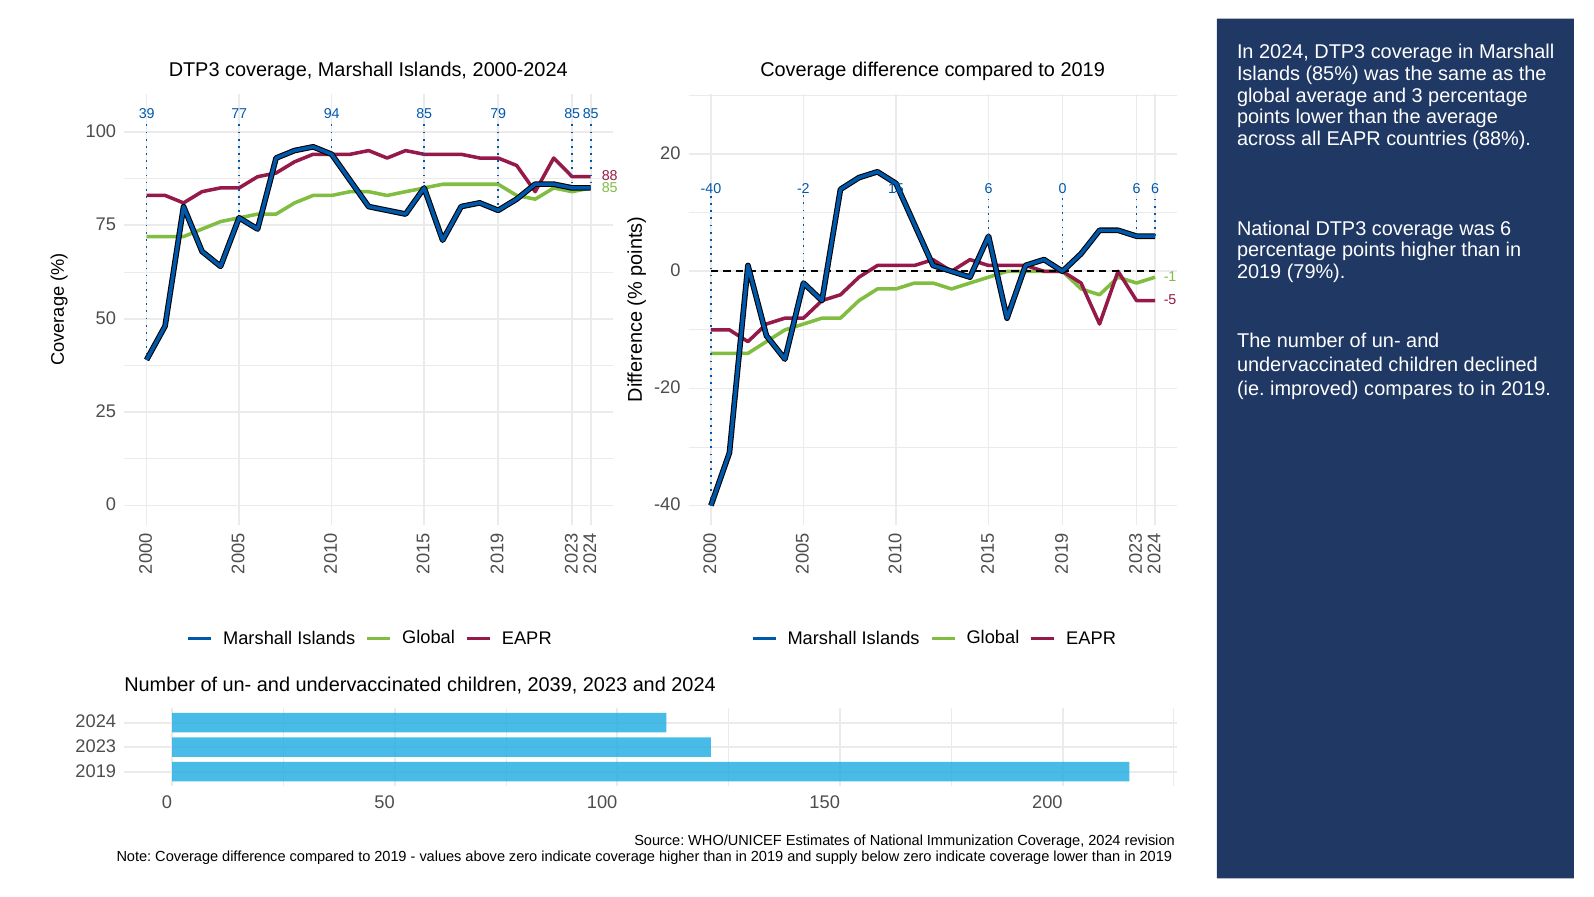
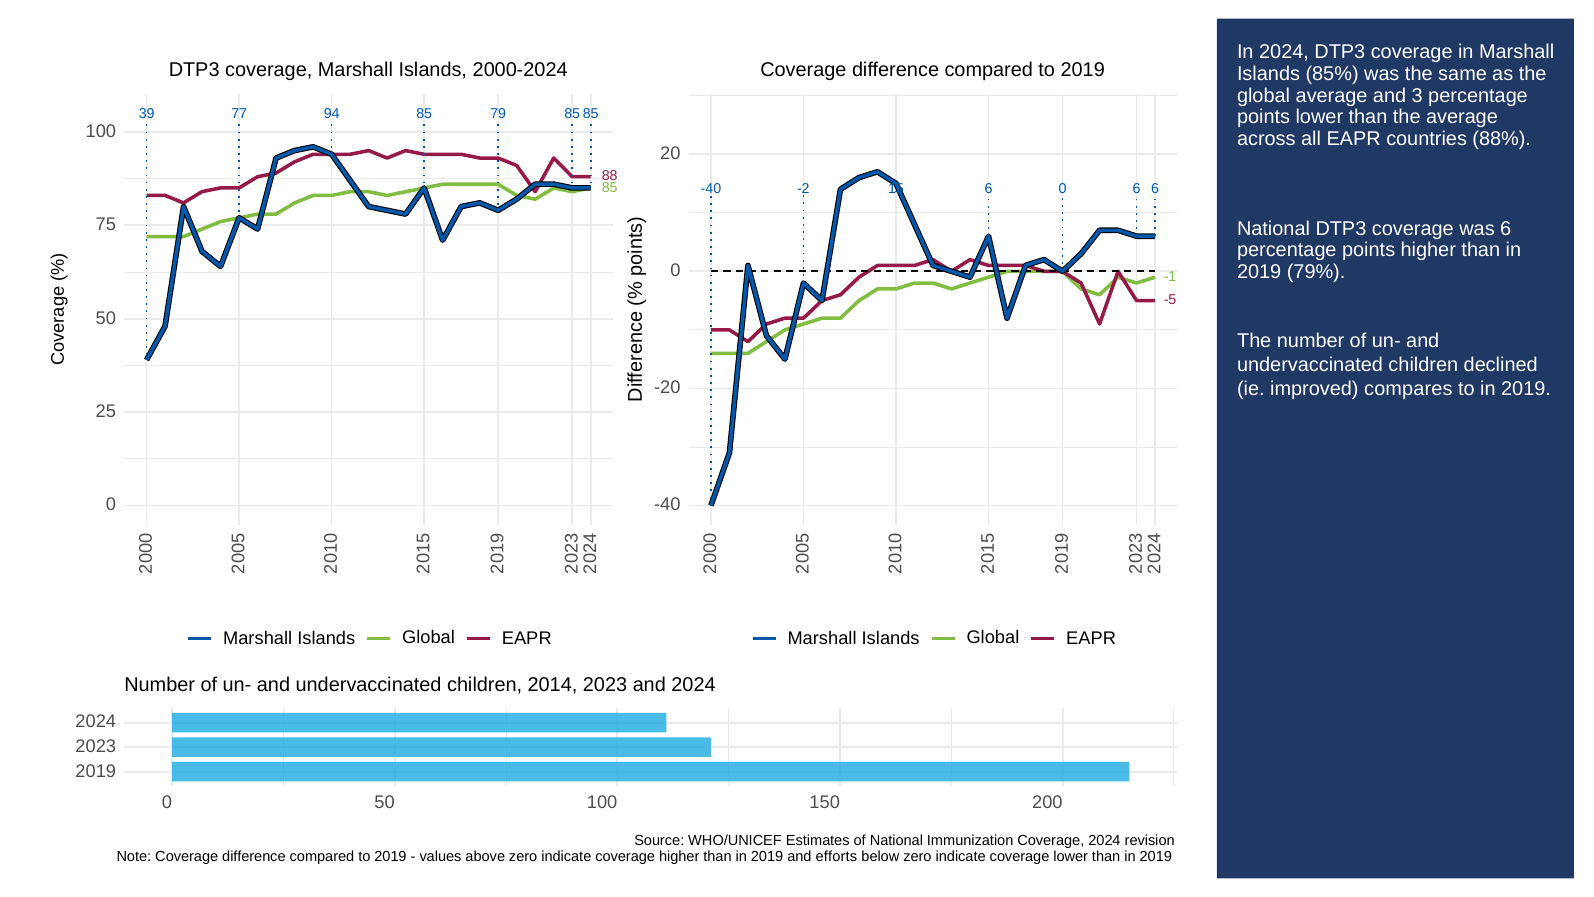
2039: 2039 -> 2014
supply: supply -> efforts
